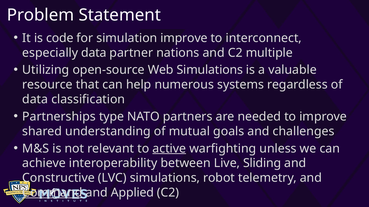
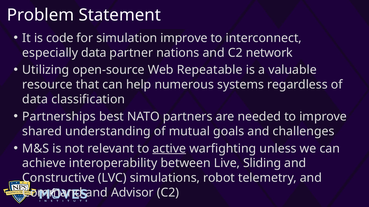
multiple: multiple -> network
Web Simulations: Simulations -> Repeatable
type: type -> best
Command underline: present -> none
Applied: Applied -> Advisor
